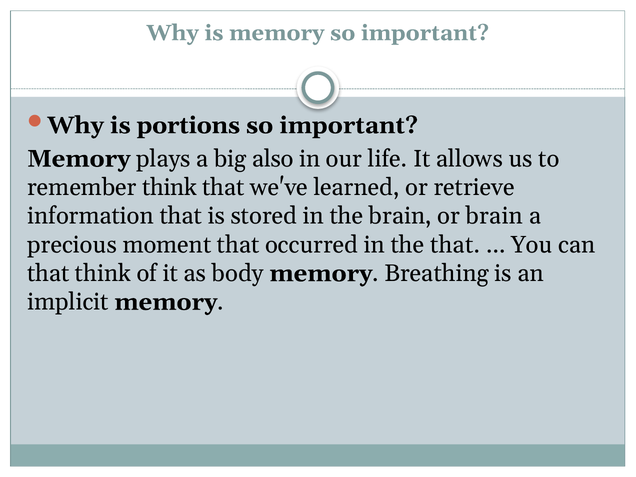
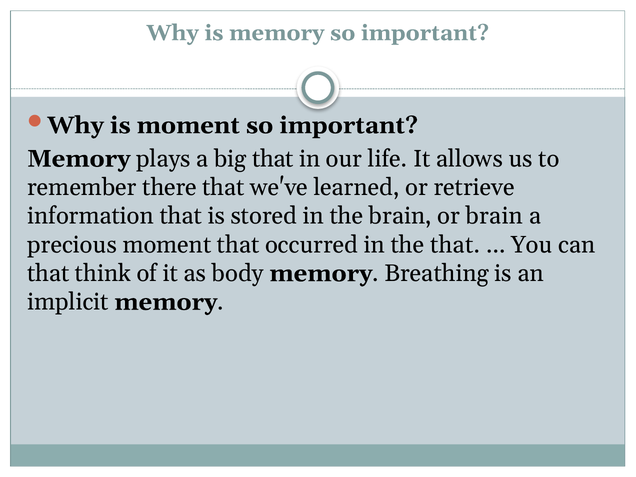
is portions: portions -> moment
big also: also -> that
remember think: think -> there
